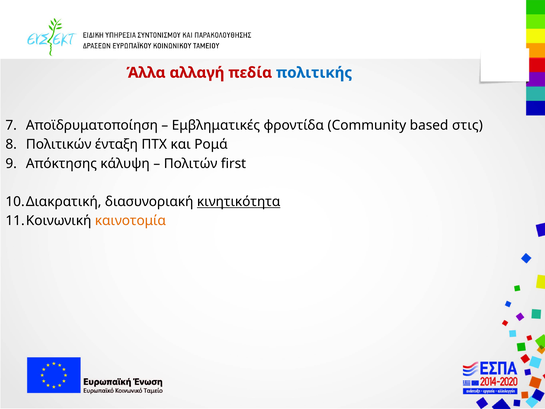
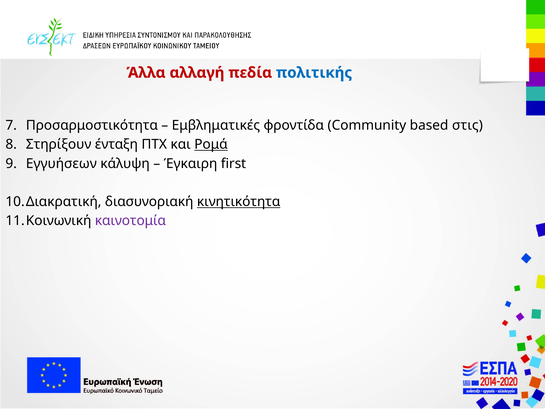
Aποϊδρυματοποίηση: Aποϊδρυματοποίηση -> Προσαρμοστικότητα
Πολιτικών: Πολιτικών -> Στηρίξουν
Ρομά underline: none -> present
Απόκτησης: Απόκτησης -> Εγγυήσεων
Πολιτών: Πολιτών -> Έγκαιρη
καινοτομία colour: orange -> purple
